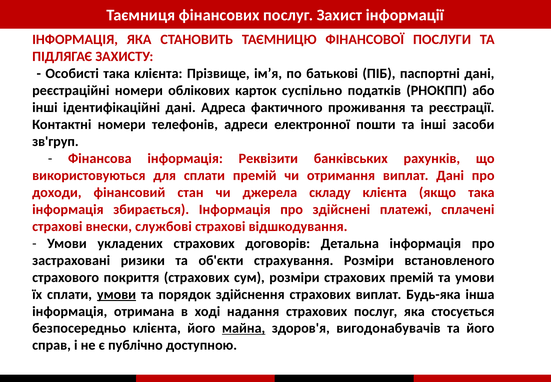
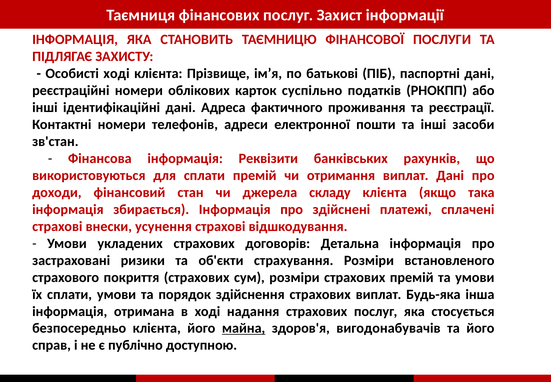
Особисті така: така -> ході
зв'груп: зв'груп -> зв'стан
службові: службові -> усунення
умови at (117, 294) underline: present -> none
